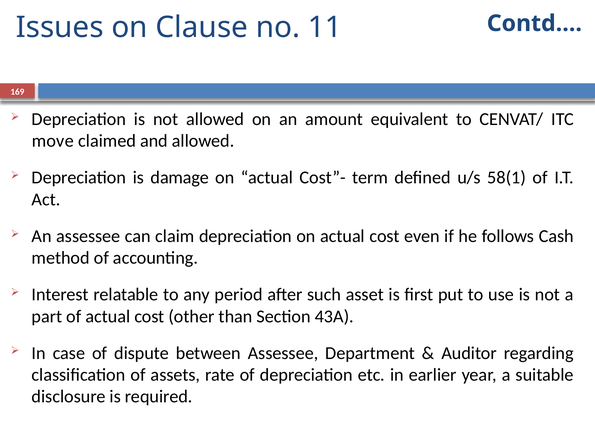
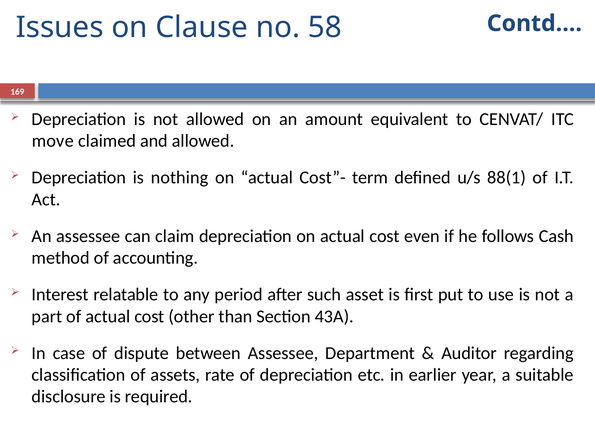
11: 11 -> 58
damage: damage -> nothing
58(1: 58(1 -> 88(1
